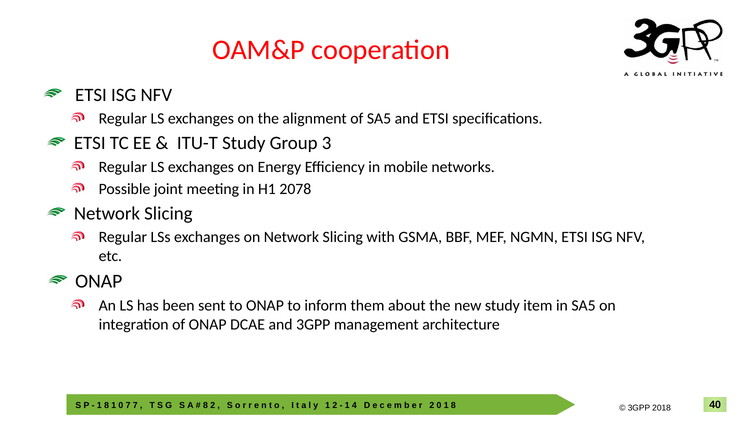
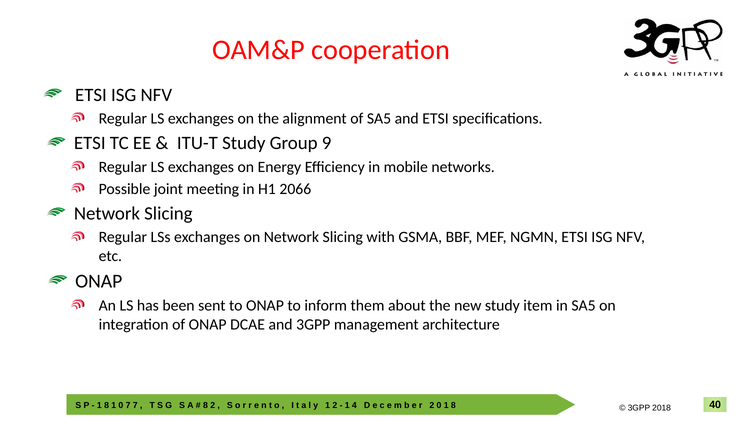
3: 3 -> 9
2078: 2078 -> 2066
